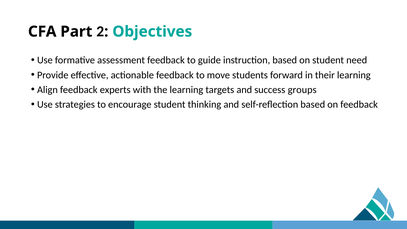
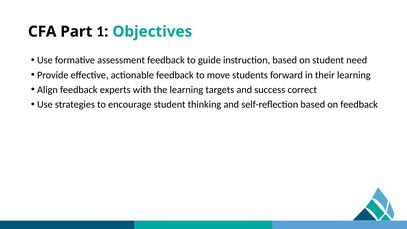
2: 2 -> 1
groups: groups -> correct
